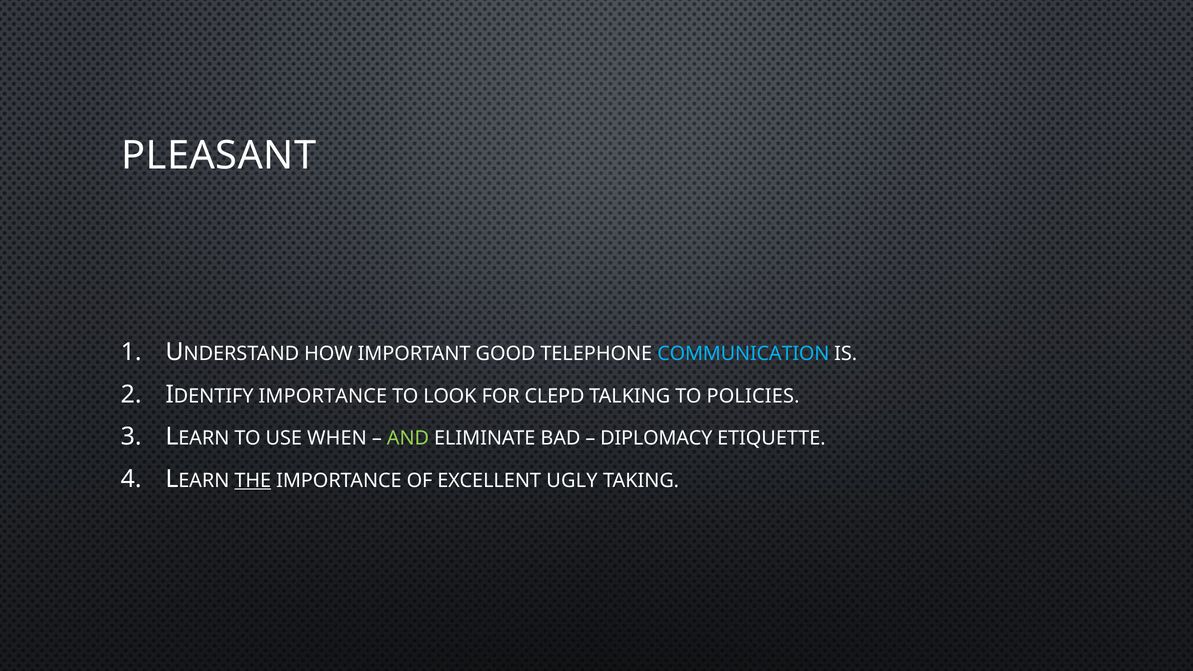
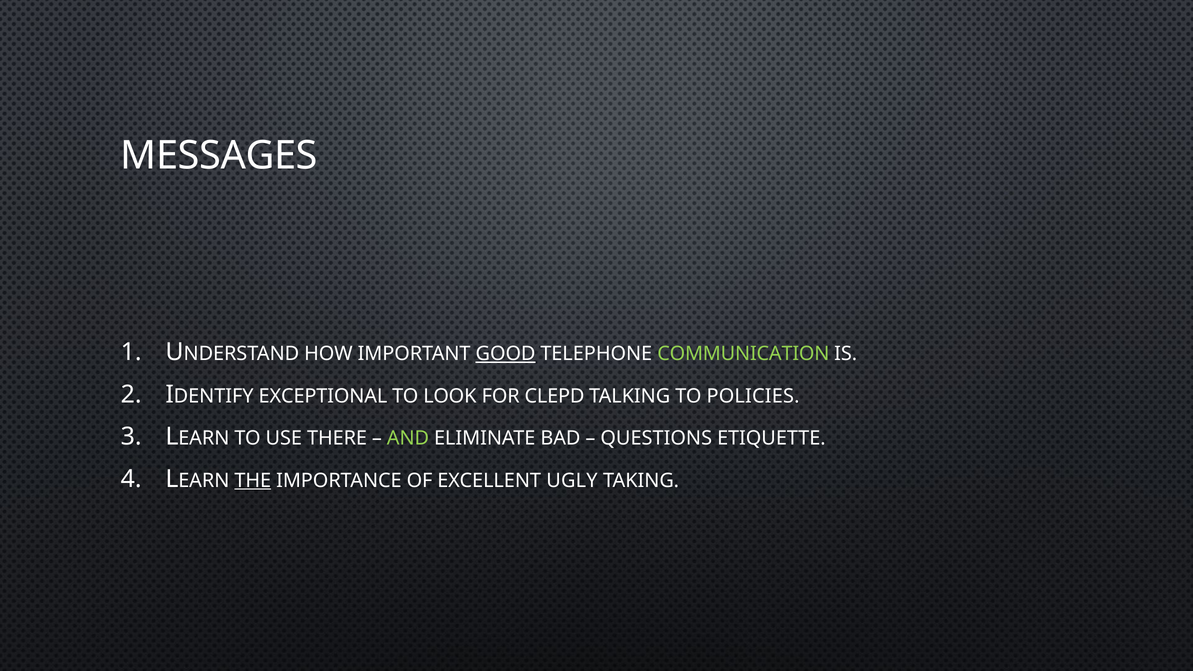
PLEASANT: PLEASANT -> MESSAGES
GOOD underline: none -> present
COMMUNICATION colour: light blue -> light green
IMPORTANCE at (323, 396): IMPORTANCE -> EXCEPTIONAL
WHEN: WHEN -> THERE
DIPLOMACY: DIPLOMACY -> QUESTIONS
